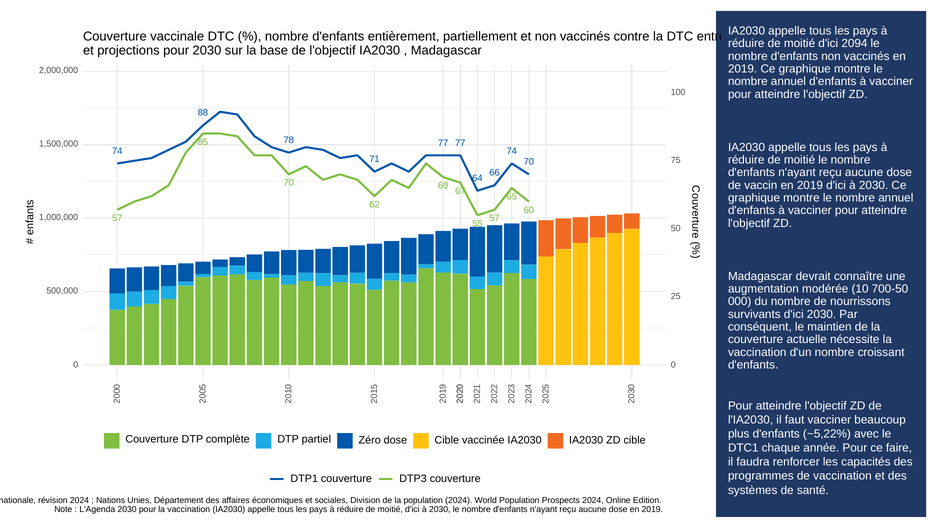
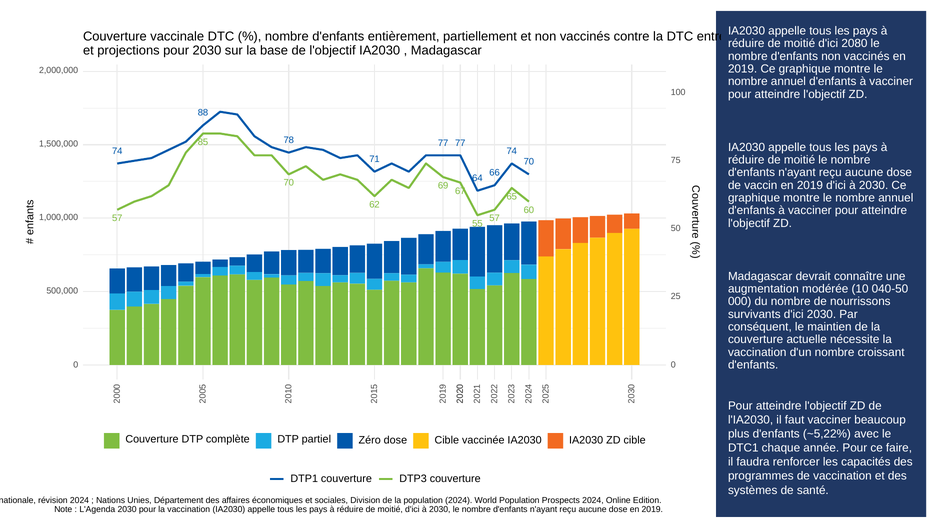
2094: 2094 -> 2080
700-50: 700-50 -> 040-50
